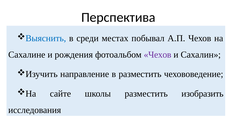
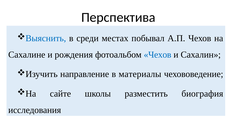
Чехов at (158, 55) colour: purple -> blue
в разместить: разместить -> материалы
изобразить: изобразить -> биография
